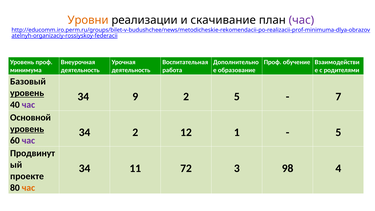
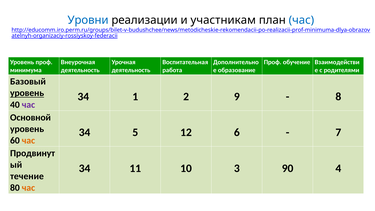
Уровни colour: orange -> blue
скачивание: скачивание -> участникам
час at (301, 20) colour: purple -> blue
9: 9 -> 1
2 5: 5 -> 9
7: 7 -> 8
уровень at (27, 129) underline: present -> none
34 2: 2 -> 5
1: 1 -> 6
5 at (338, 132): 5 -> 7
час at (28, 140) colour: purple -> orange
72: 72 -> 10
98: 98 -> 90
проекте: проекте -> течение
